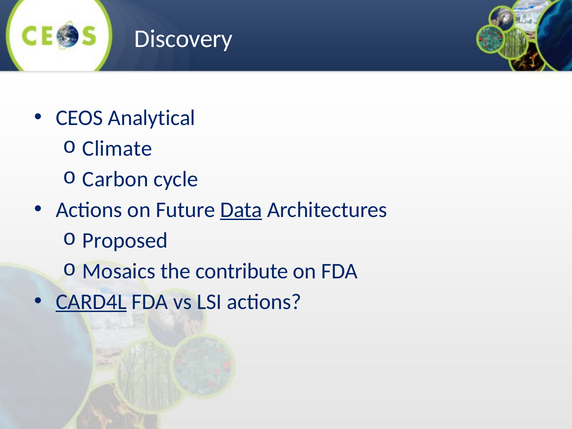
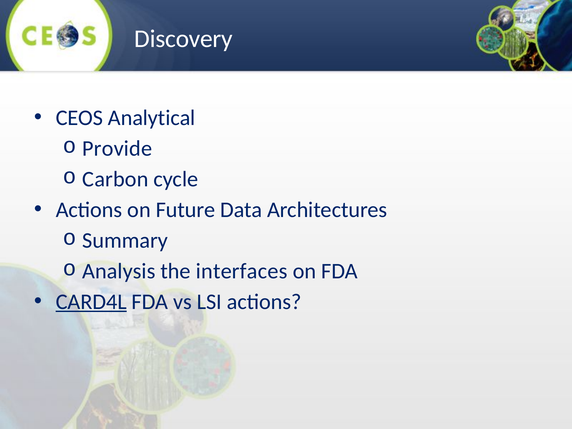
Climate: Climate -> Provide
Data underline: present -> none
Proposed: Proposed -> Summary
Mosaics: Mosaics -> Analysis
contribute: contribute -> interfaces
